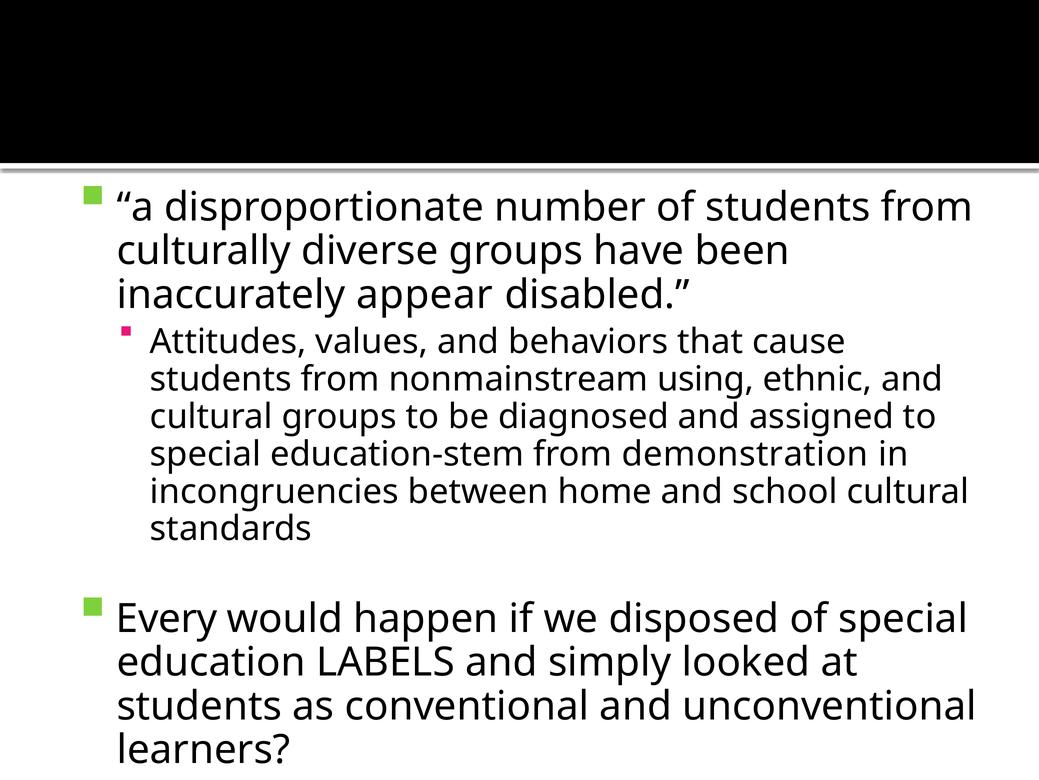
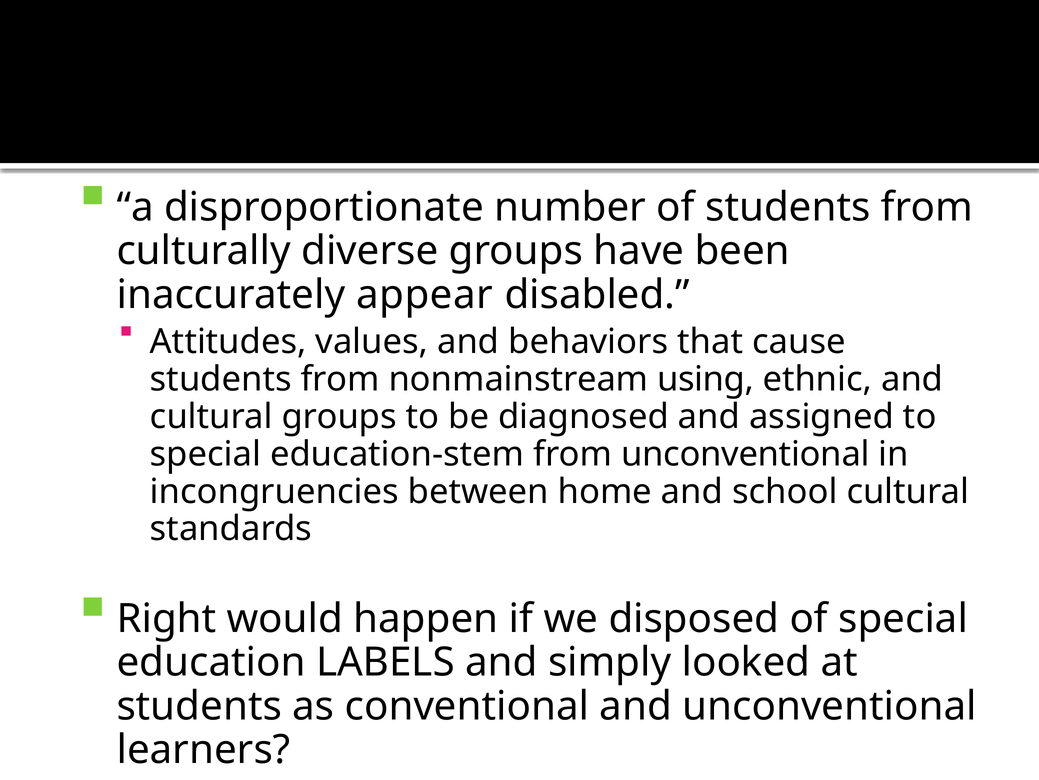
from demonstration: demonstration -> unconventional
Every: Every -> Right
